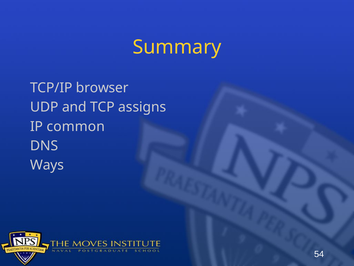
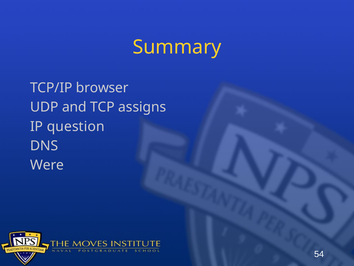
common: common -> question
Ways: Ways -> Were
